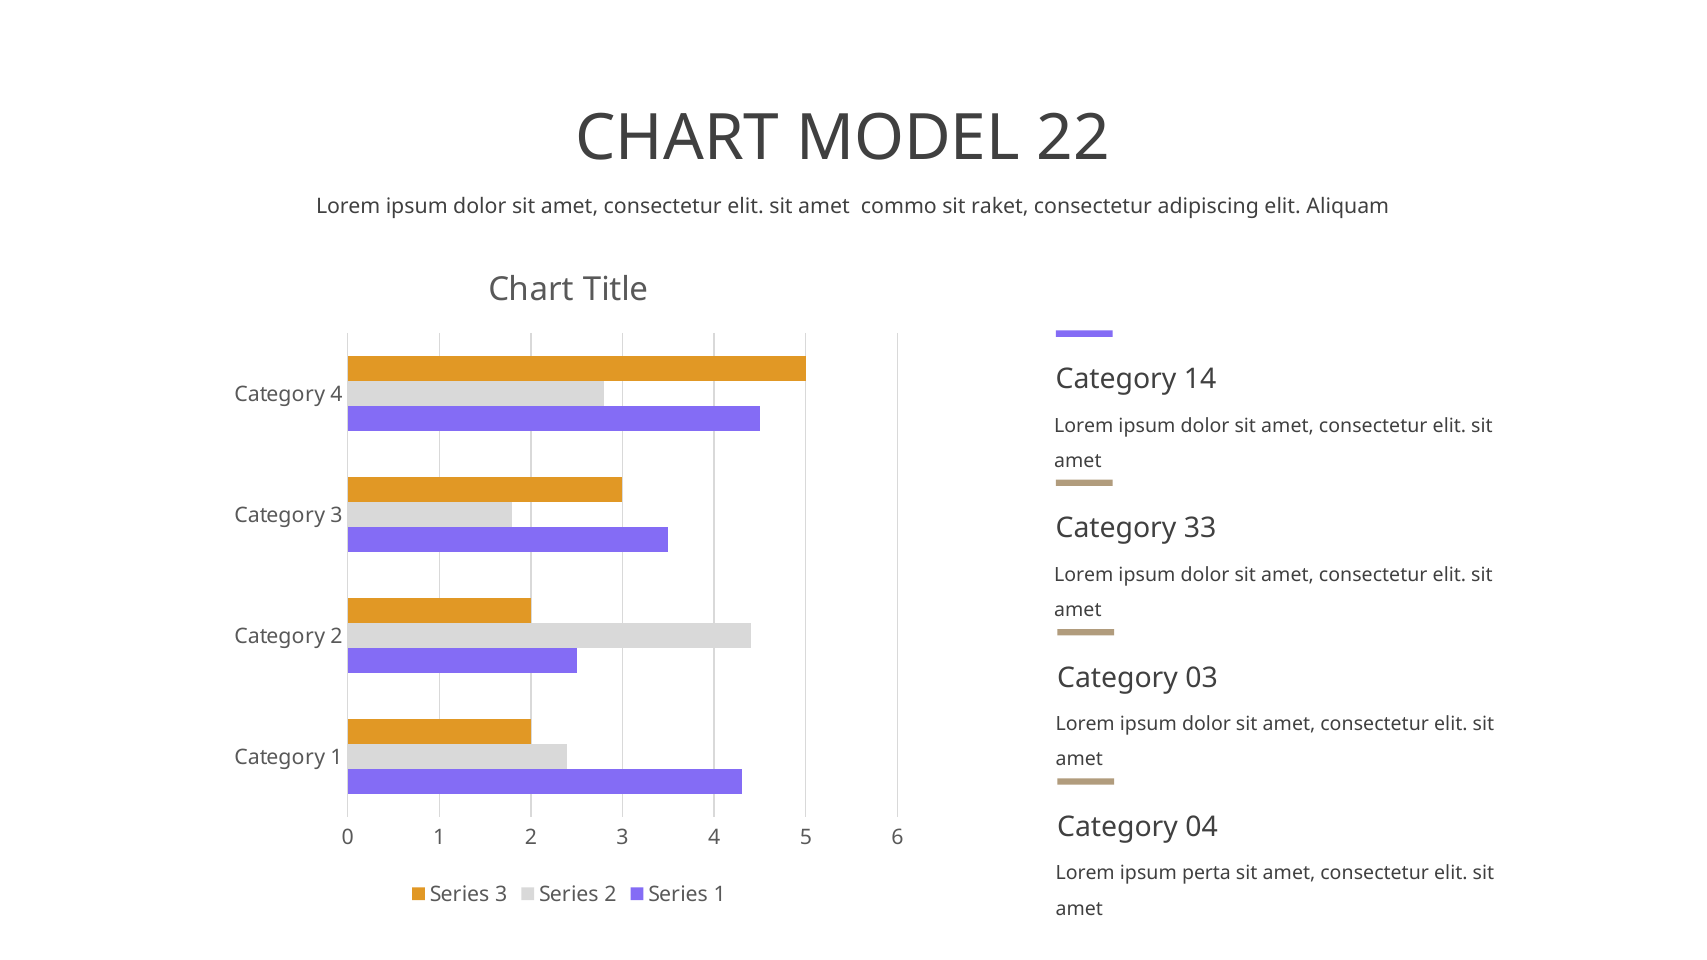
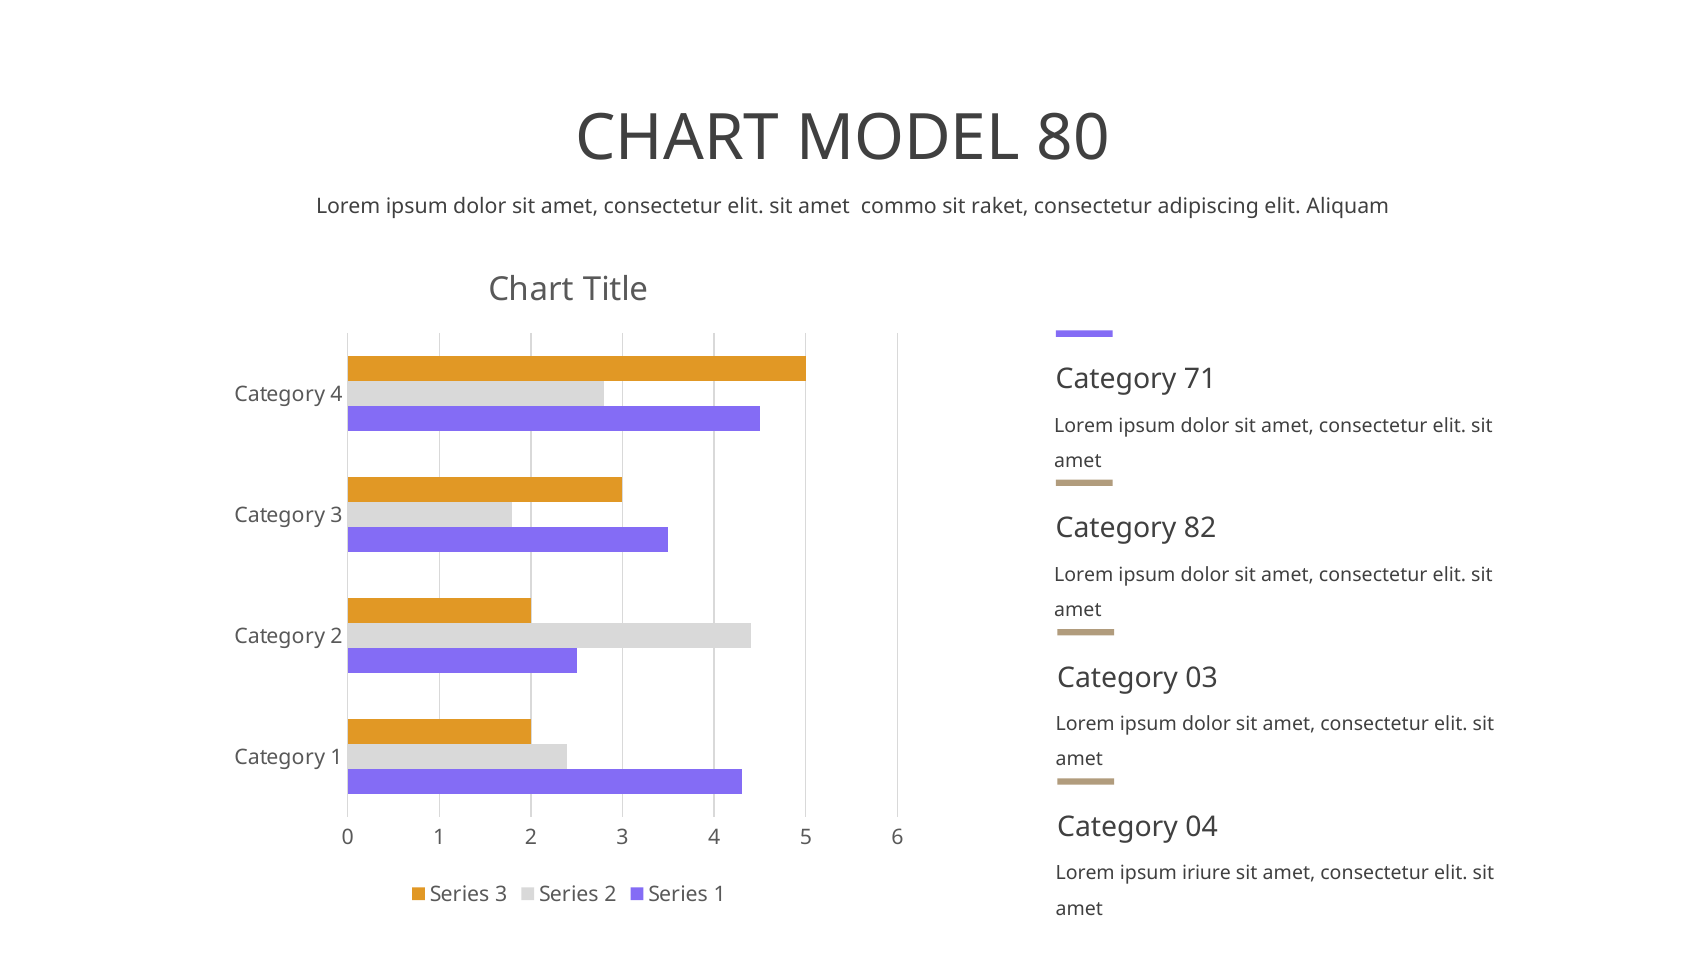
22: 22 -> 80
14: 14 -> 71
33: 33 -> 82
perta: perta -> iriure
